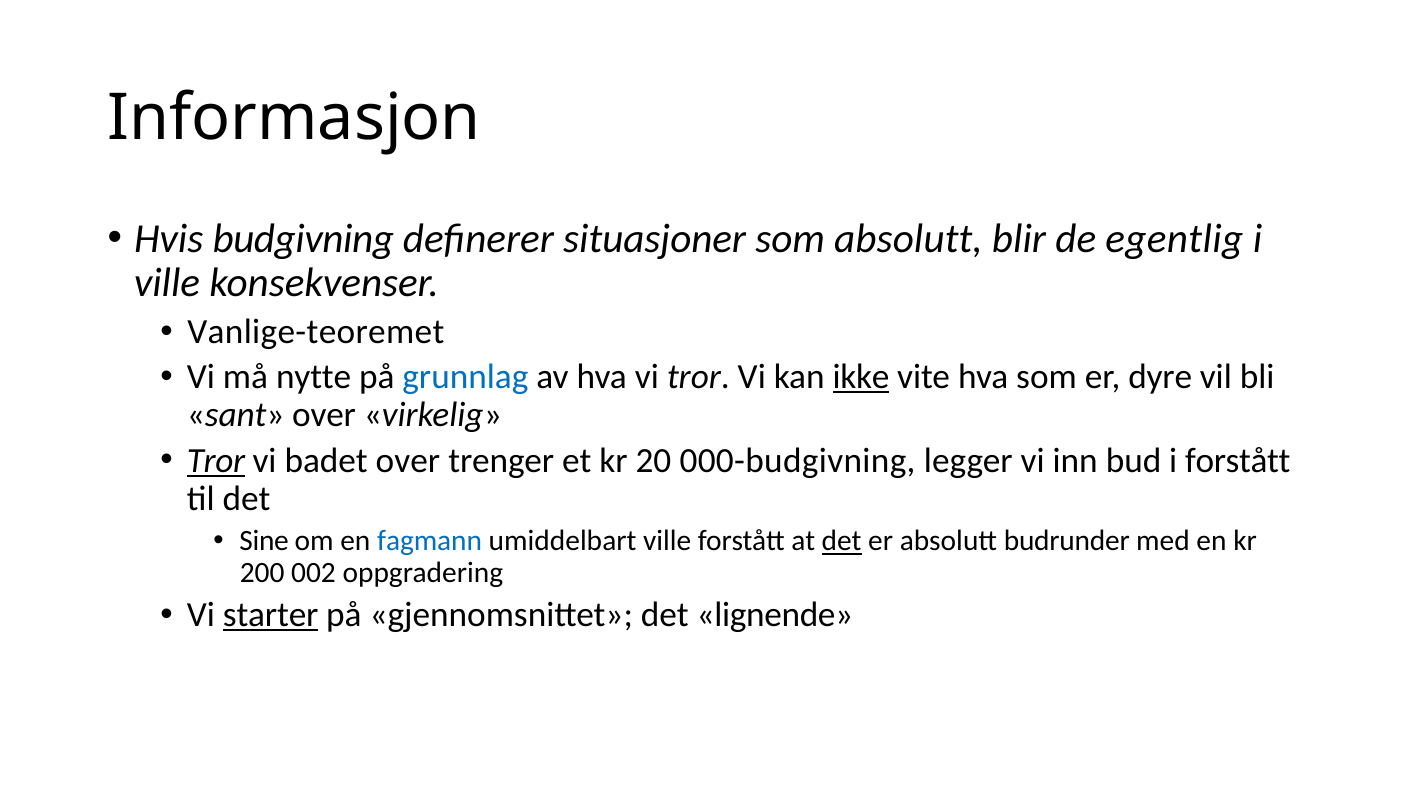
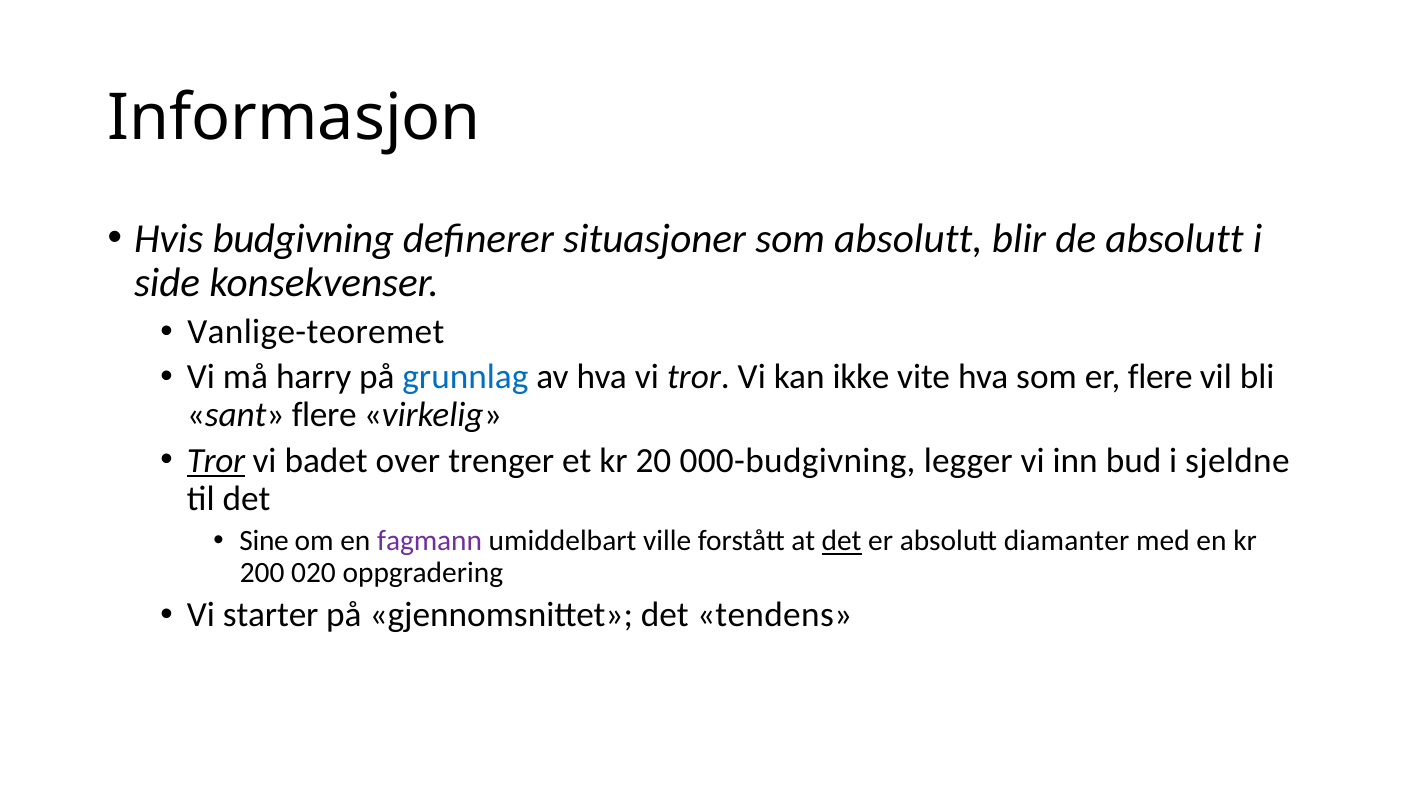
de egentlig: egentlig -> absolutt
ville at (167, 283): ville -> side
nytte: nytte -> harry
ikke underline: present -> none
er dyre: dyre -> flere
sant over: over -> flere
i forstått: forstått -> sjeldne
fagmann colour: blue -> purple
budrunder: budrunder -> diamanter
002: 002 -> 020
starter underline: present -> none
lignende: lignende -> tendens
